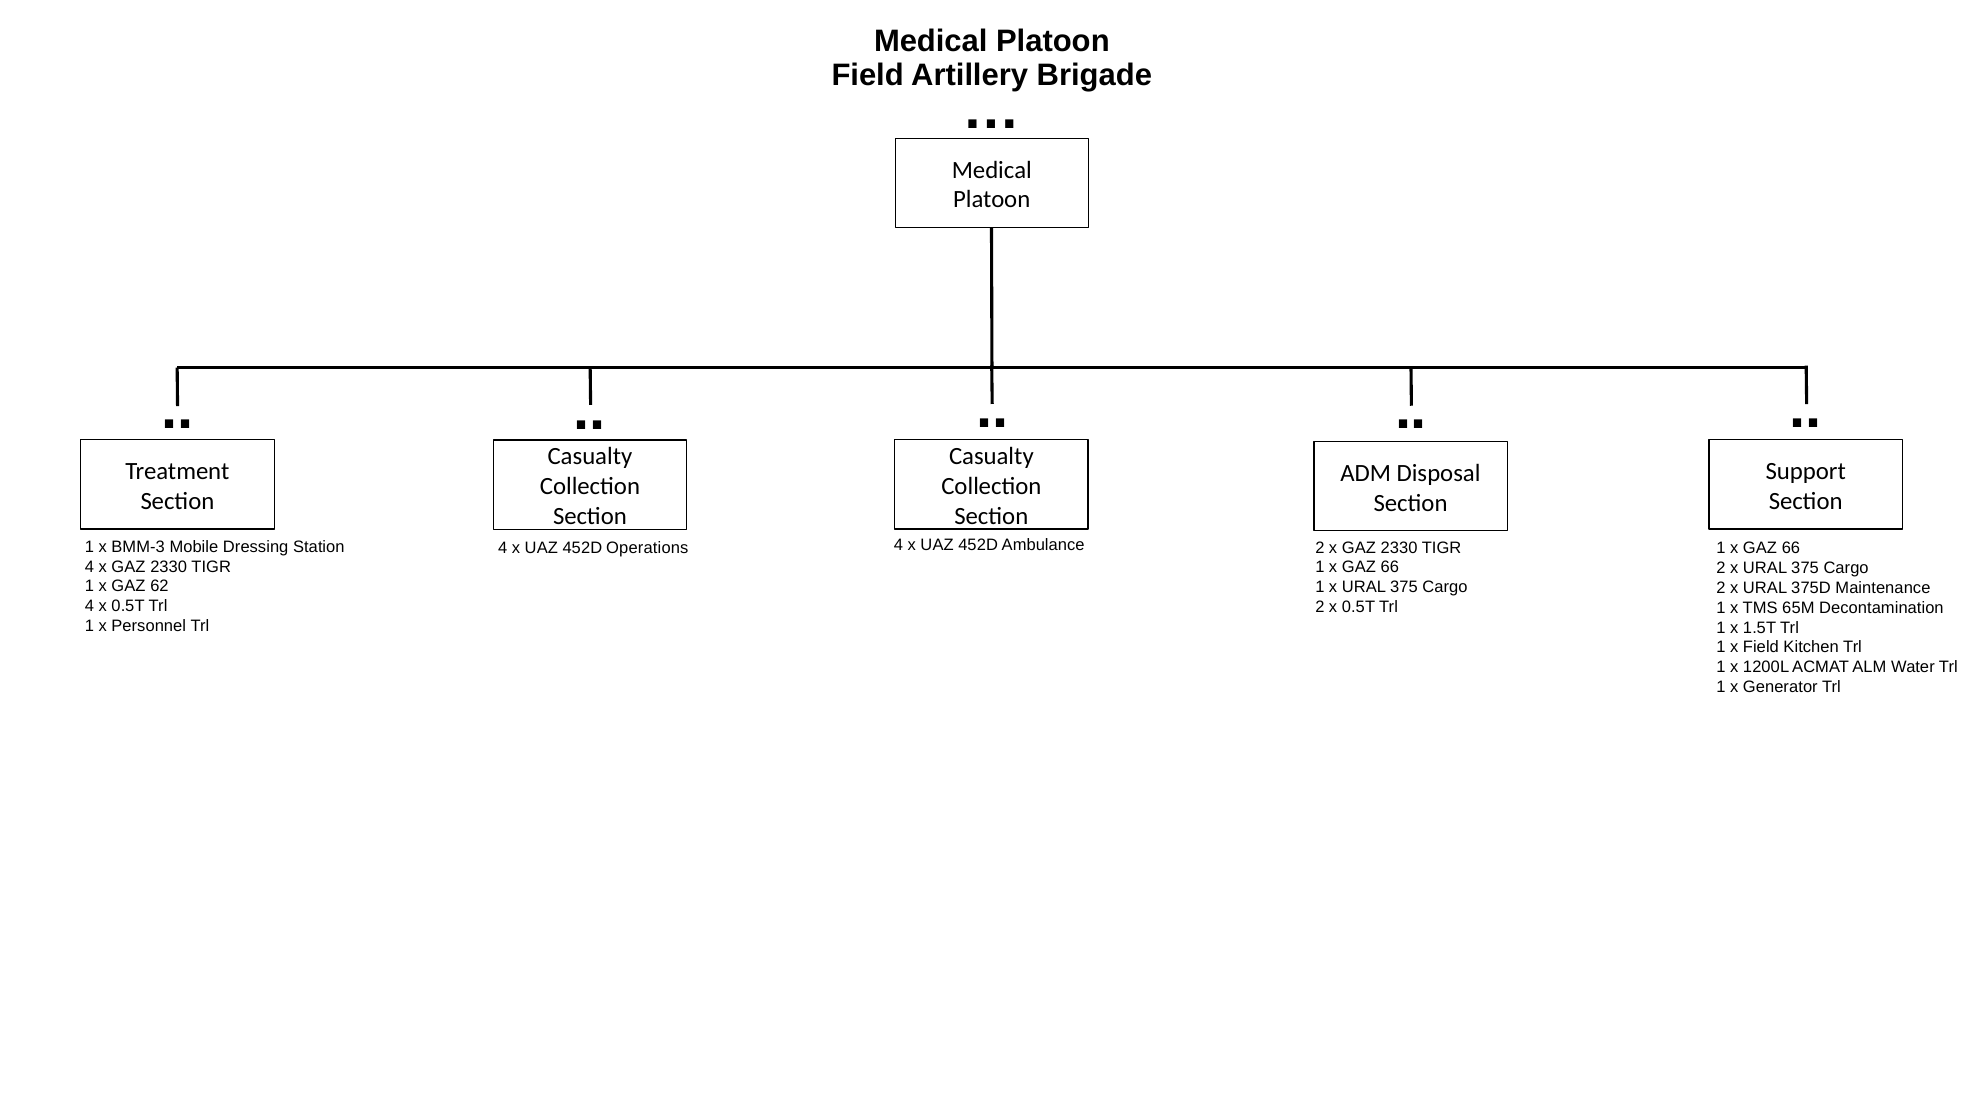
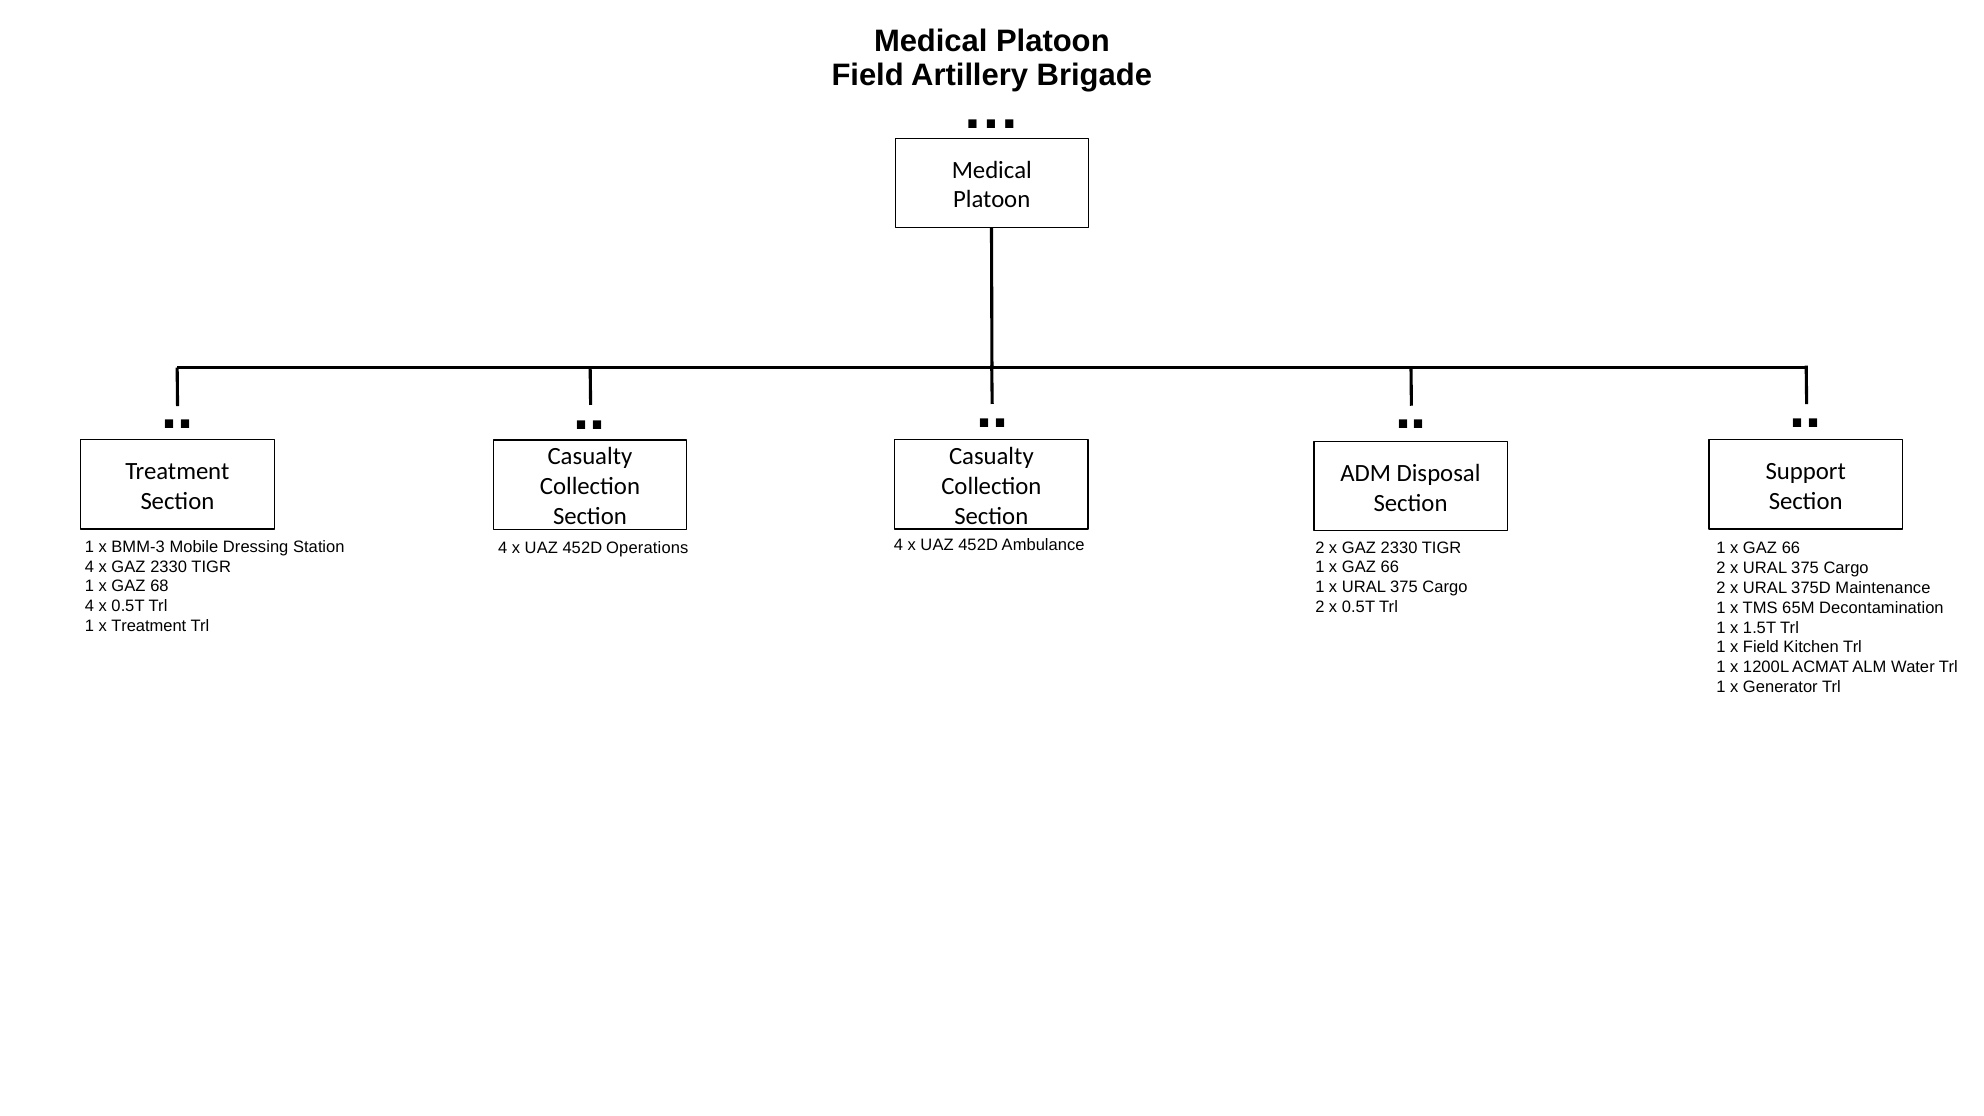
62: 62 -> 68
x Personnel: Personnel -> Treatment
